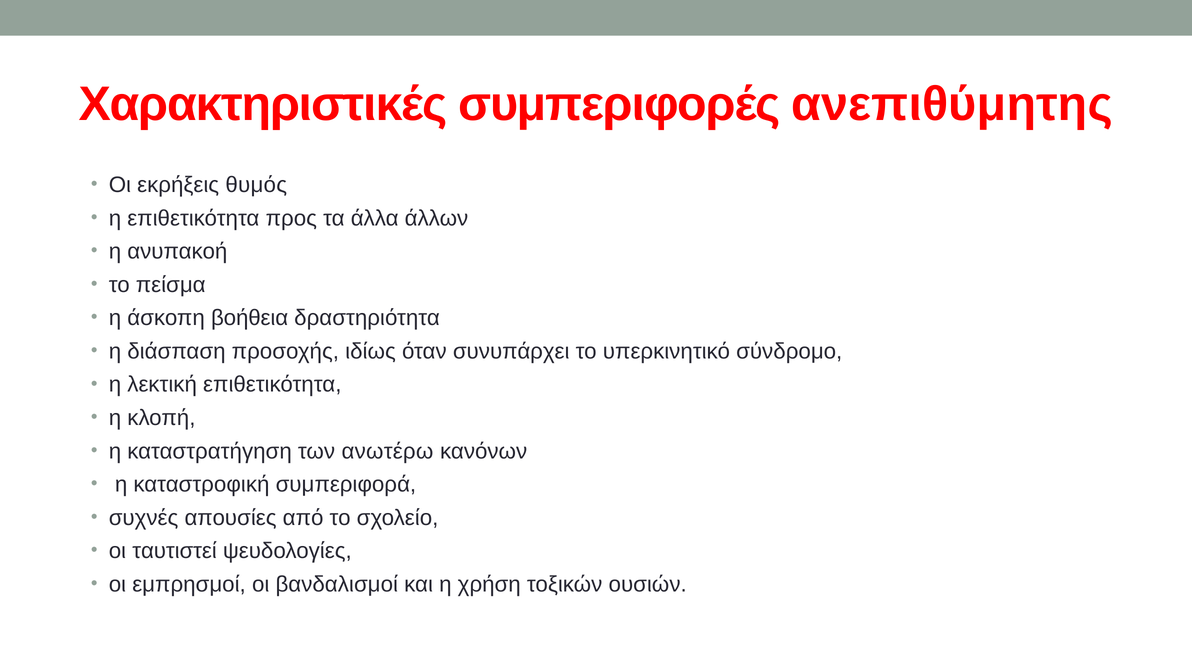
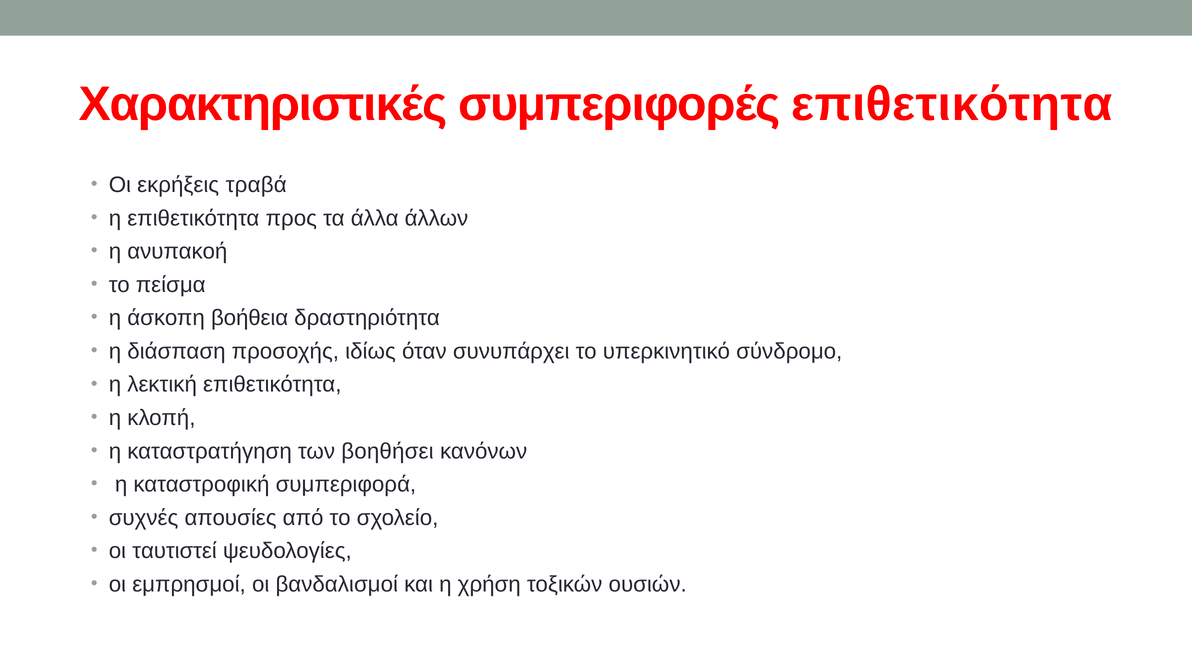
συμπεριφορές ανεπιθύμητης: ανεπιθύμητης -> επιθετικότητα
θυμός: θυμός -> τραβά
ανωτέρω: ανωτέρω -> βοηθήσει
